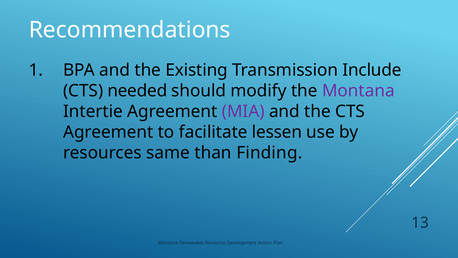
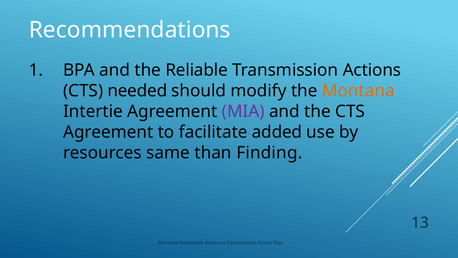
Existing: Existing -> Reliable
Include: Include -> Actions
Montana at (358, 91) colour: purple -> orange
lessen: lessen -> added
